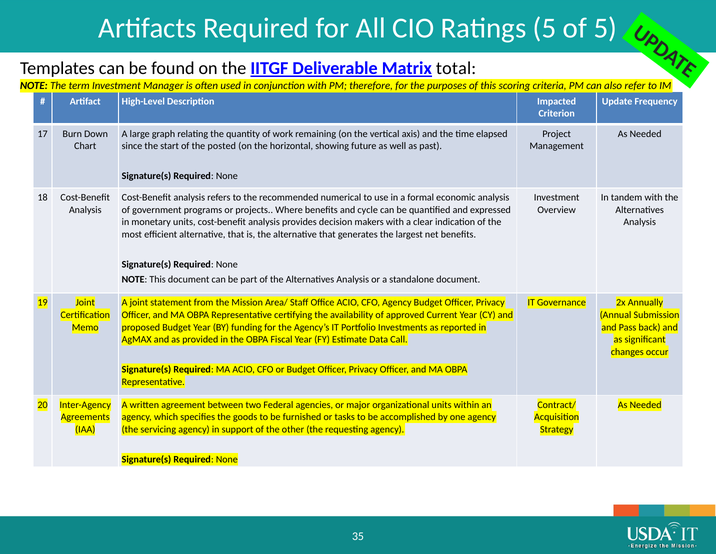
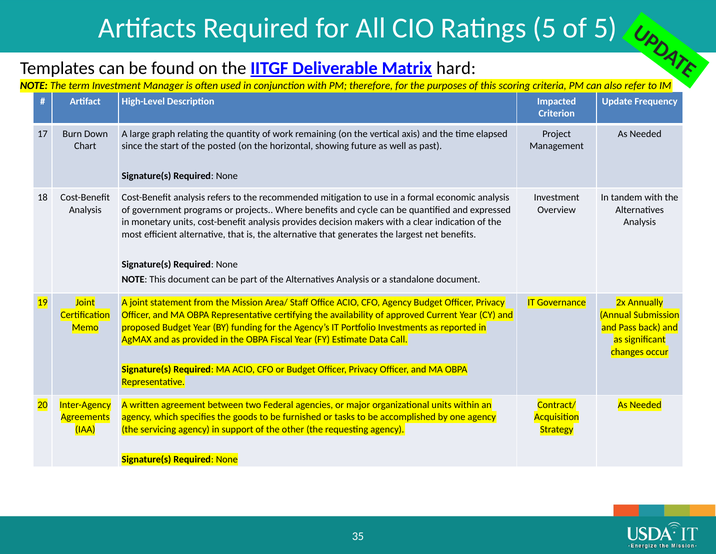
total: total -> hard
numerical: numerical -> mitigation
